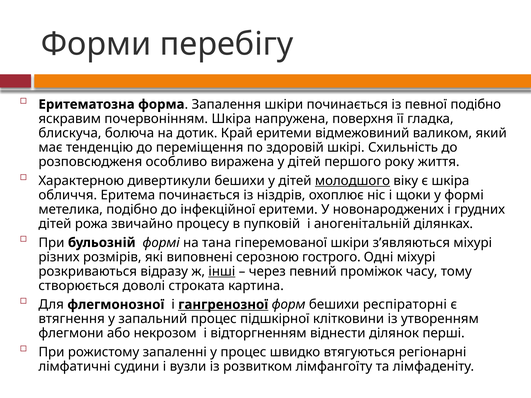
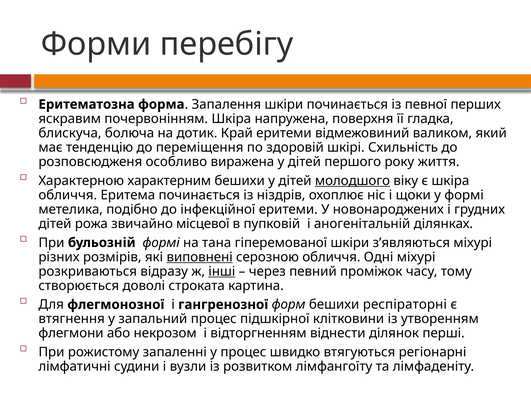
певної подібно: подібно -> перших
дивертикули: дивертикули -> характерним
процесу: процесу -> місцевої
виповнені underline: none -> present
серозною гострого: гострого -> обличчя
гангренозної underline: present -> none
